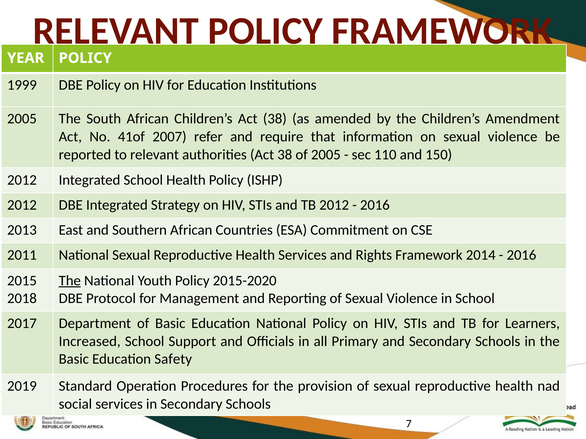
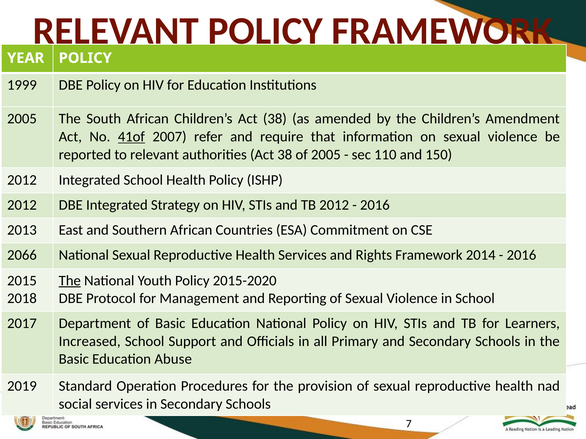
41of underline: none -> present
2011: 2011 -> 2066
Safety: Safety -> Abuse
